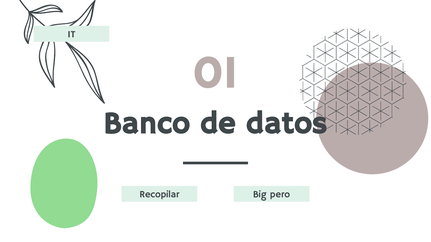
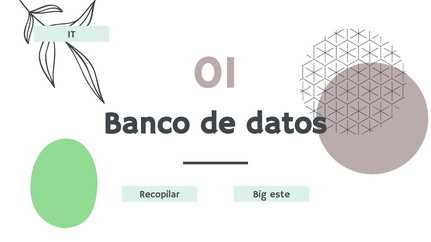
pero: pero -> este
